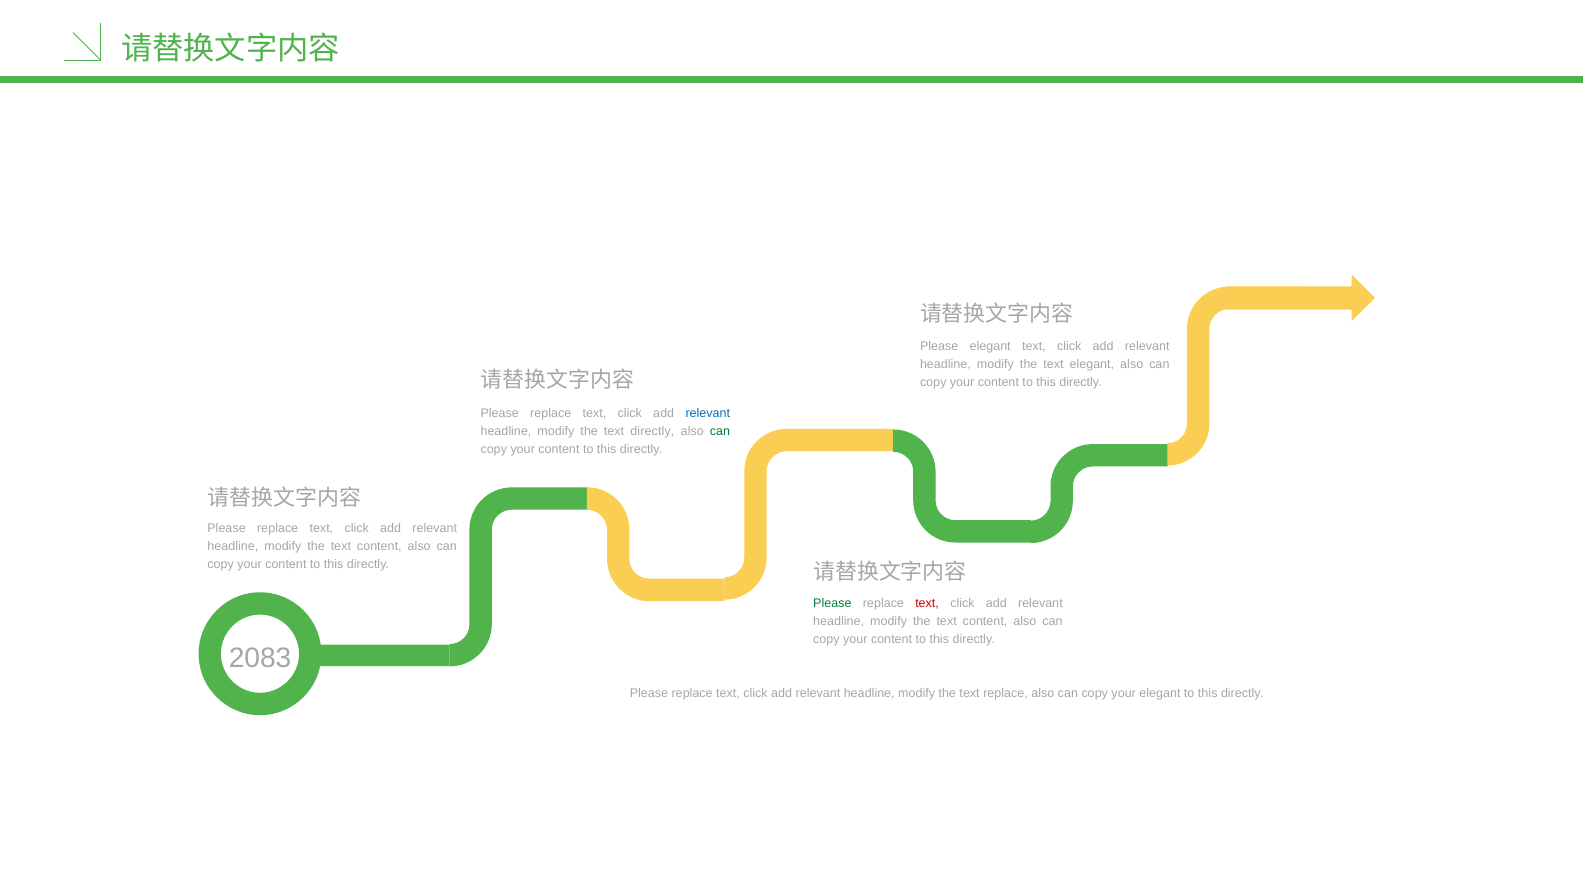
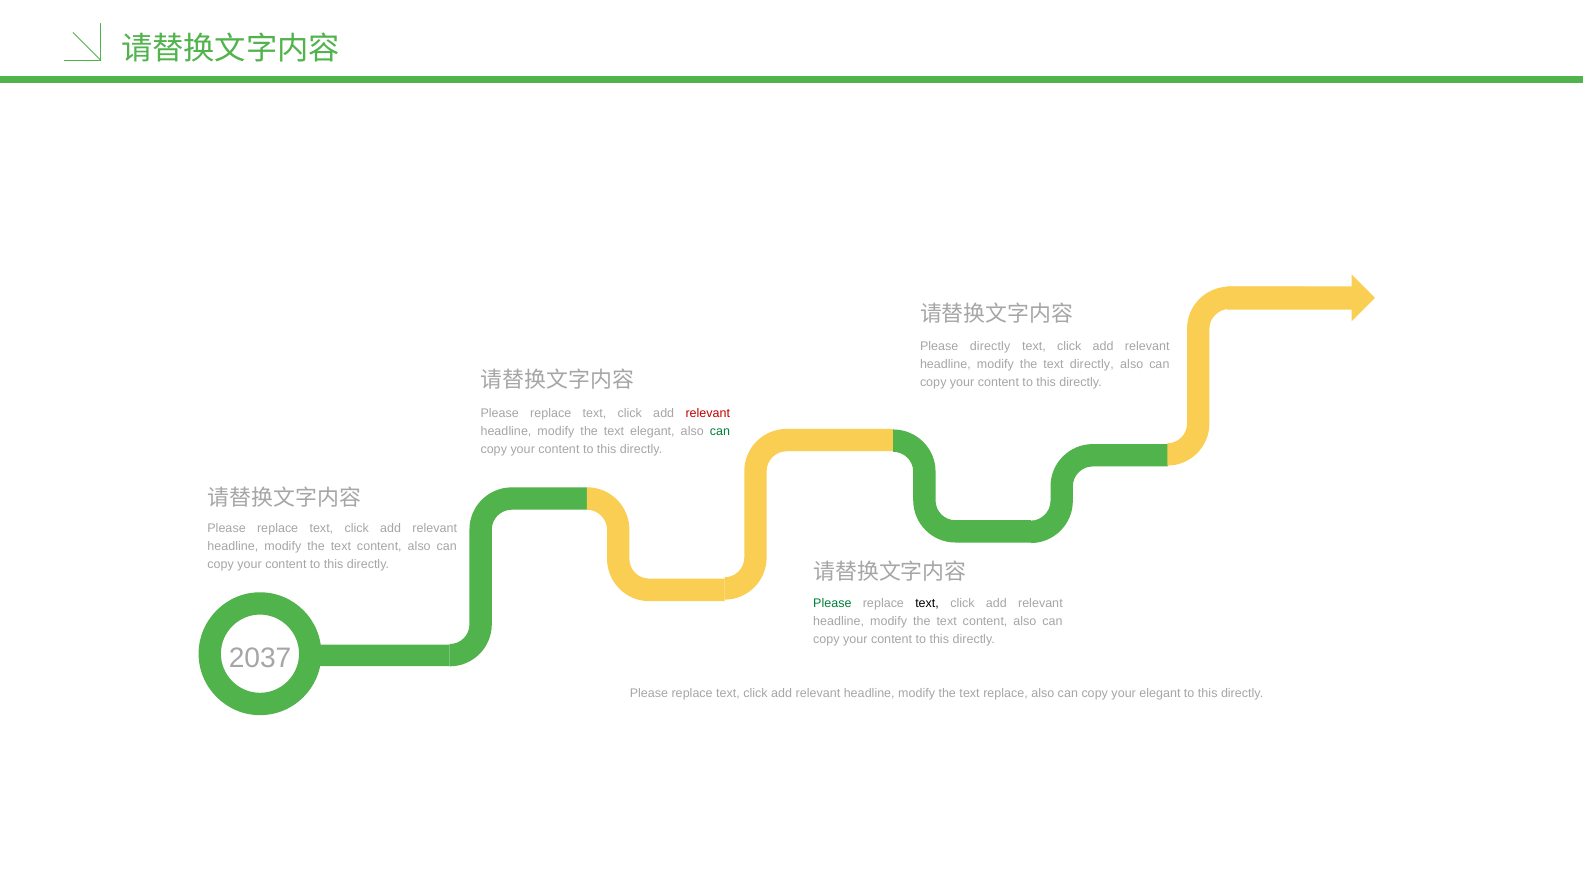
Please elegant: elegant -> directly
text elegant: elegant -> directly
relevant at (708, 413) colour: blue -> red
text directly: directly -> elegant
text at (927, 603) colour: red -> black
2083: 2083 -> 2037
